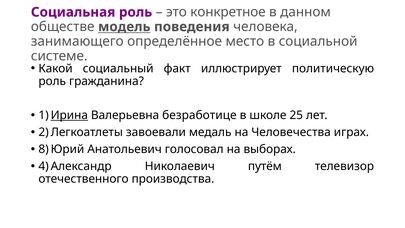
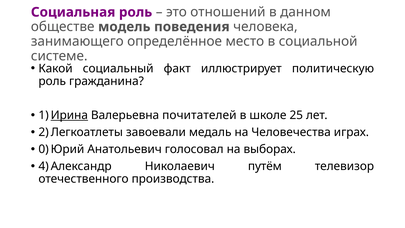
конкретное: конкретное -> отношений
модель underline: present -> none
безработице: безработице -> почитателей
8: 8 -> 0
